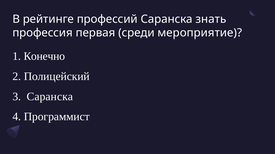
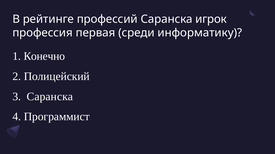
знать: знать -> игрок
мероприятие: мероприятие -> информатику
